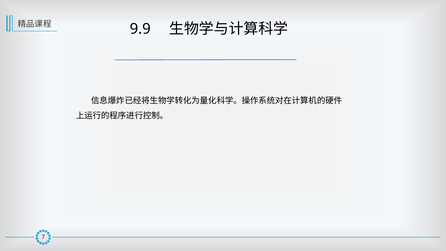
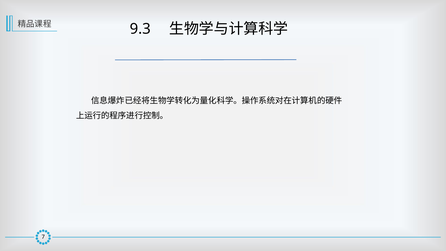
9.9: 9.9 -> 9.3
